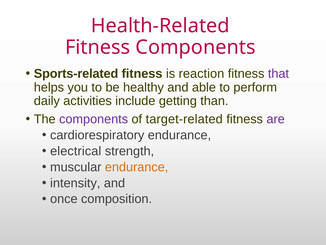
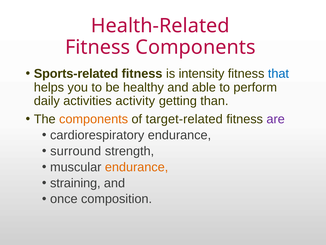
reaction: reaction -> intensity
that colour: purple -> blue
include: include -> activity
components at (94, 119) colour: purple -> orange
electrical: electrical -> surround
intensity: intensity -> straining
